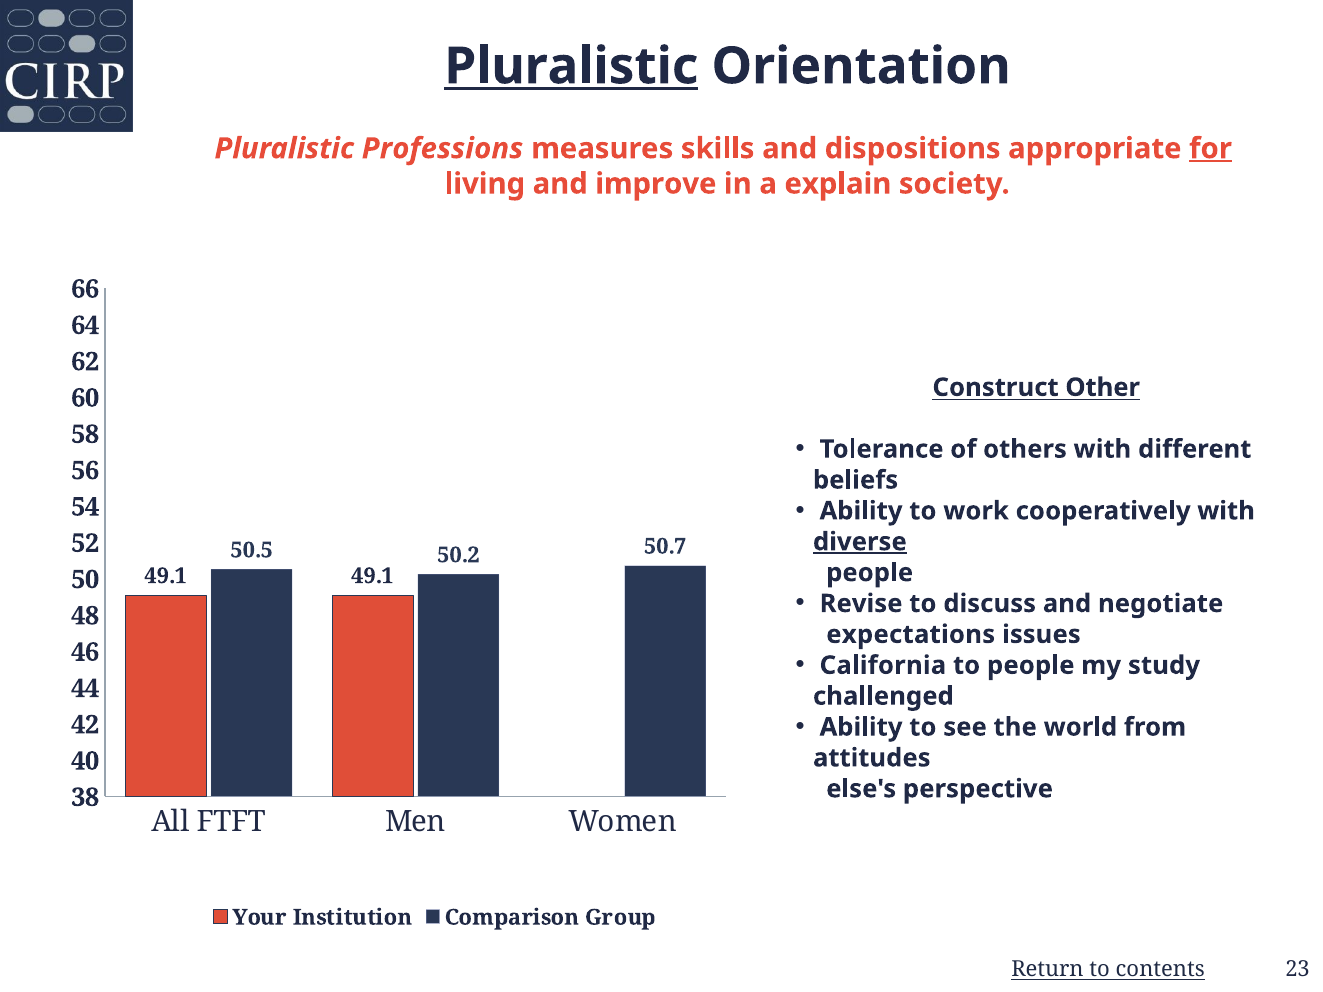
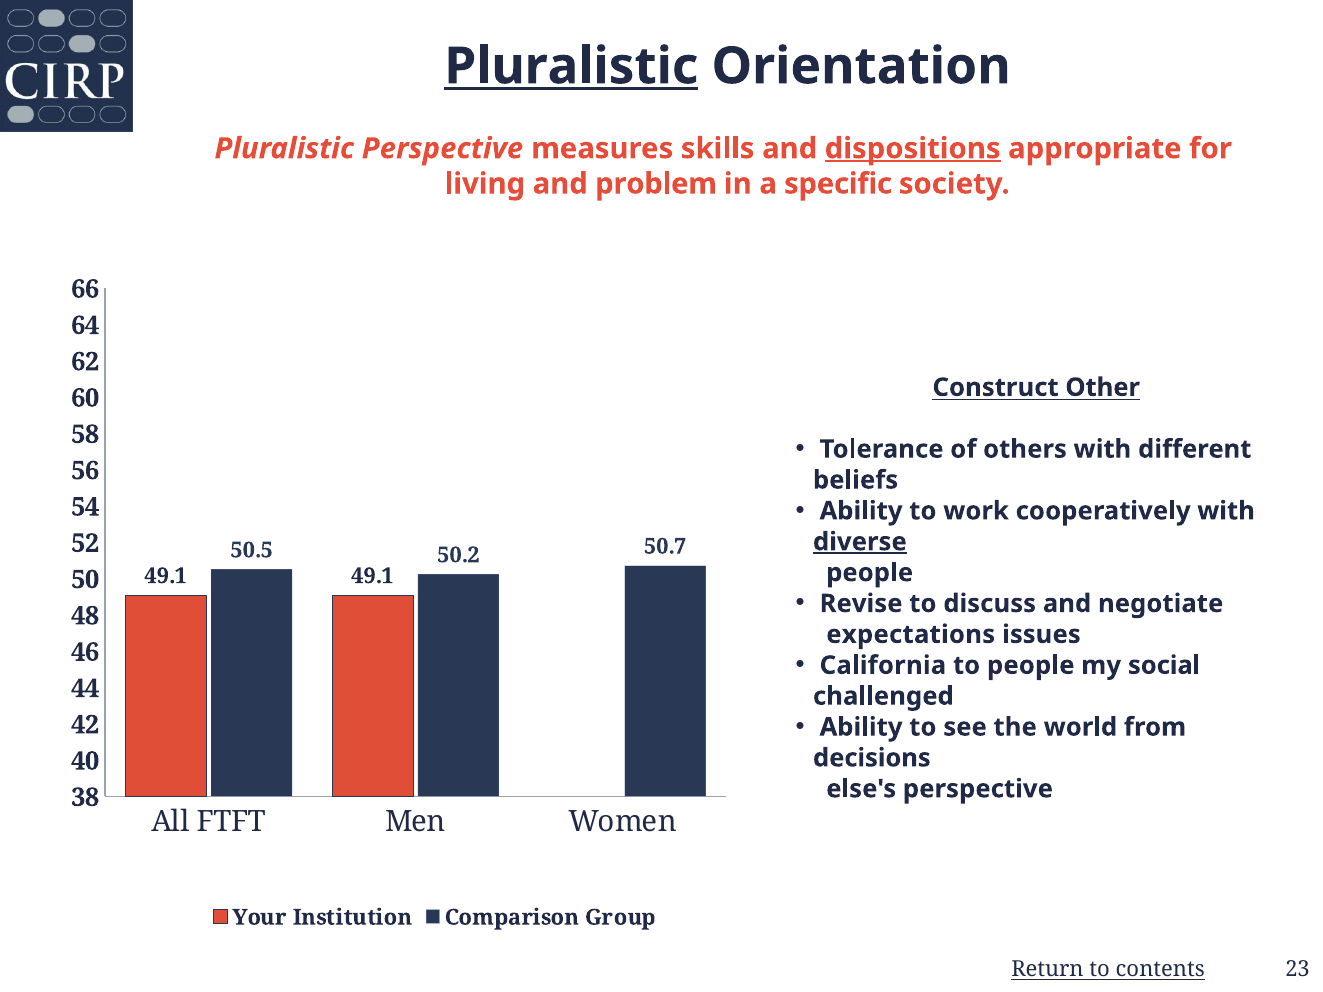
Pluralistic Professions: Professions -> Perspective
dispositions underline: none -> present
for underline: present -> none
improve: improve -> problem
explain: explain -> specific
study: study -> social
attitudes: attitudes -> decisions
